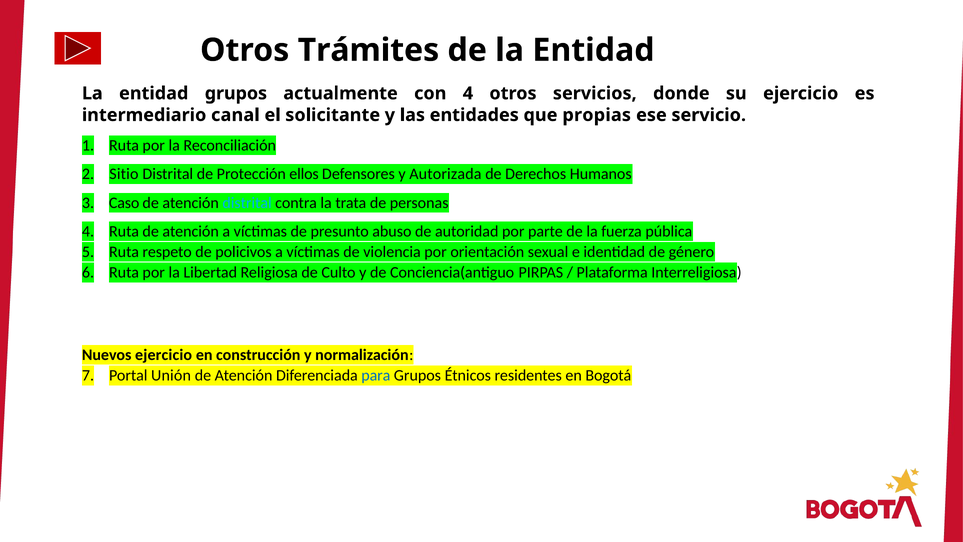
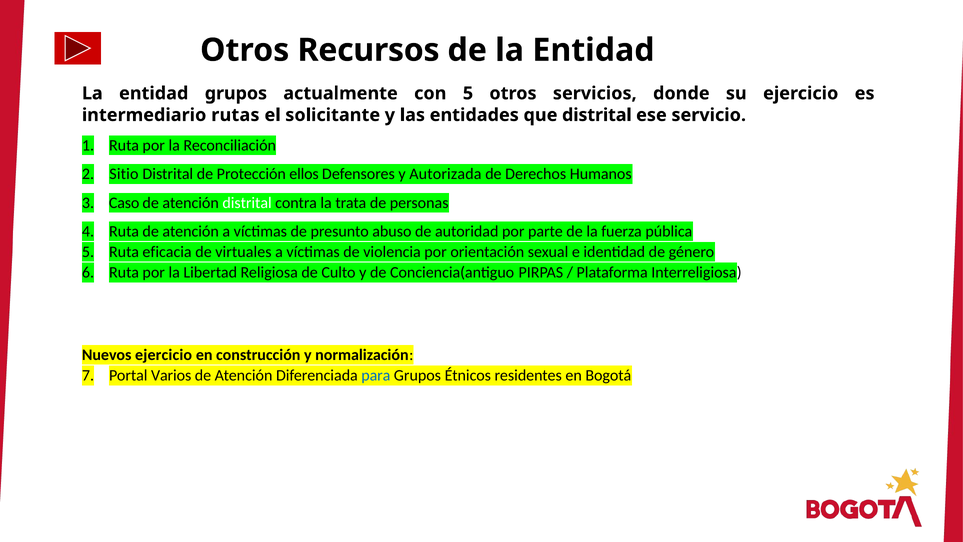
Trámites: Trámites -> Recursos
con 4: 4 -> 5
canal: canal -> rutas
que propias: propias -> distrital
distrital at (247, 203) colour: light blue -> white
respeto: respeto -> eficacia
policivos: policivos -> virtuales
Unión: Unión -> Varios
